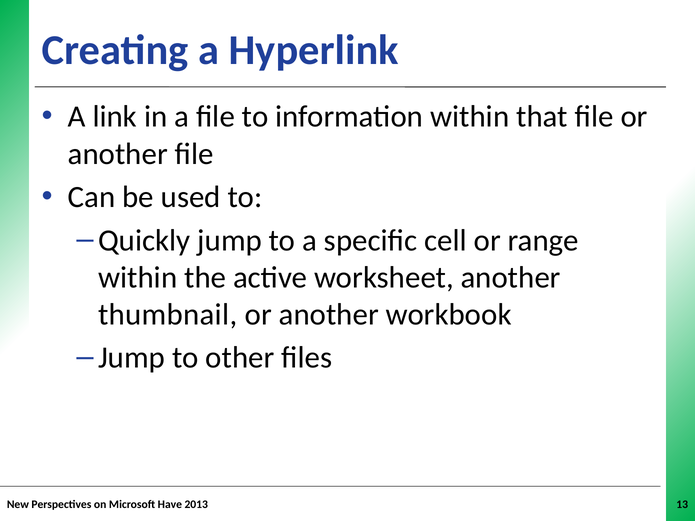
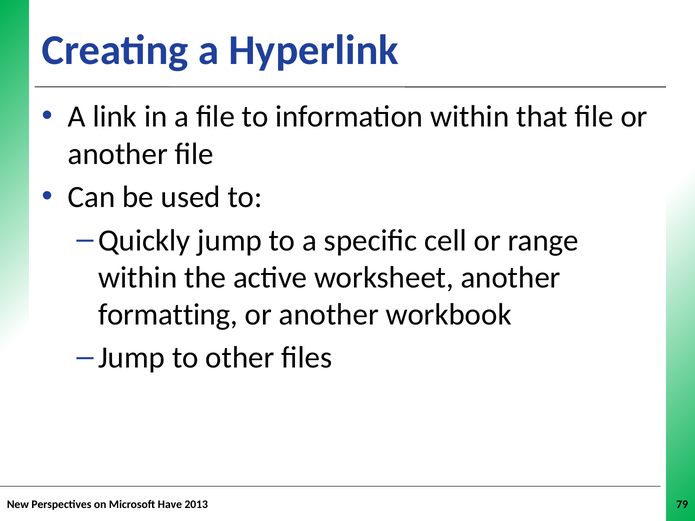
thumbnail: thumbnail -> formatting
13: 13 -> 79
